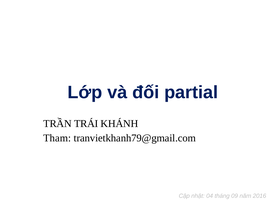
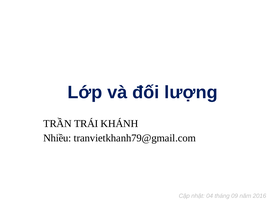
partial: partial -> lượng
Tham: Tham -> Nhiều
